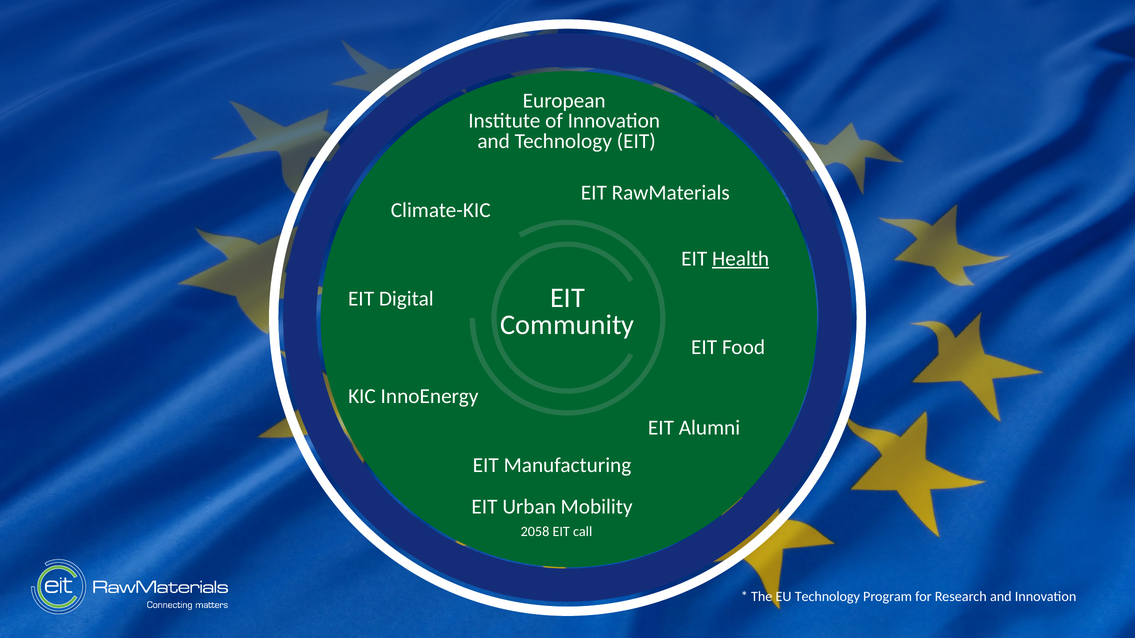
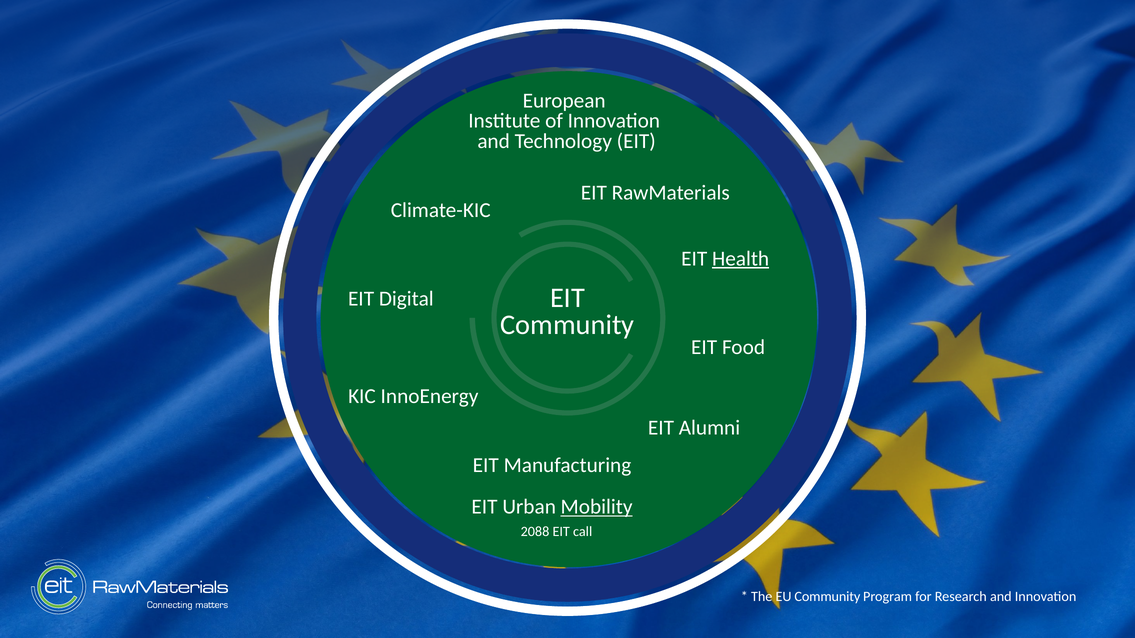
Mobility underline: none -> present
2058: 2058 -> 2088
EU Technology: Technology -> Community
